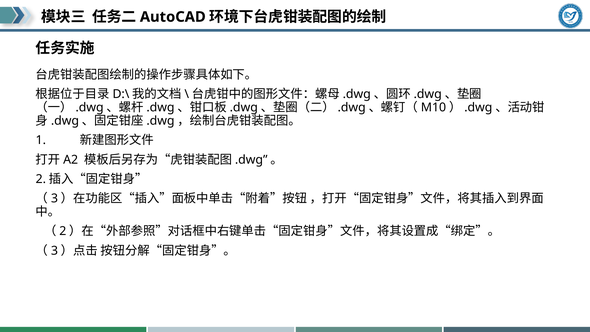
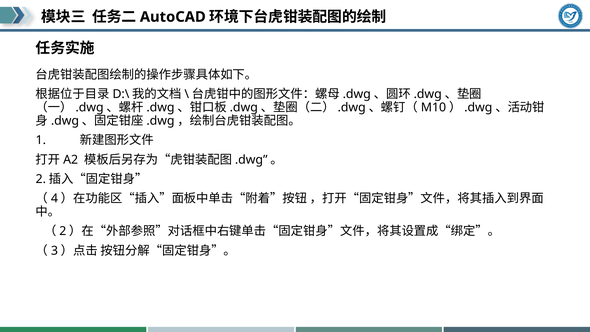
3 at (54, 198): 3 -> 4
